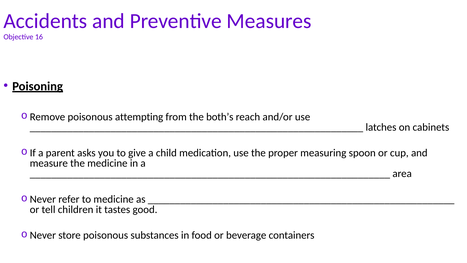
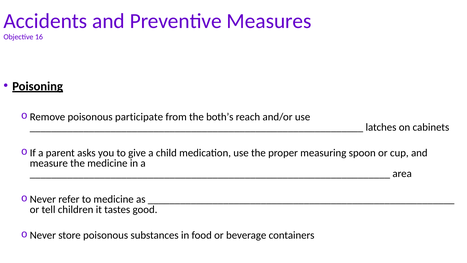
attempting: attempting -> participate
